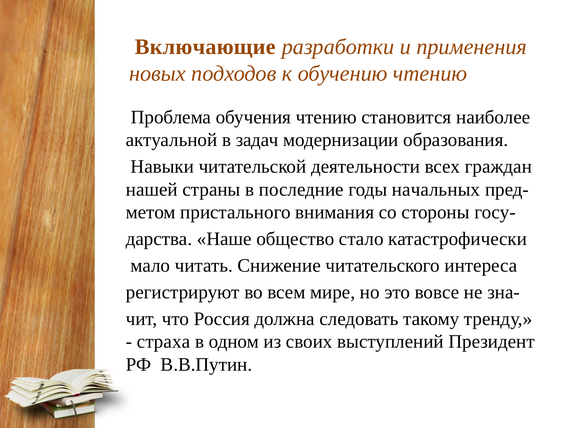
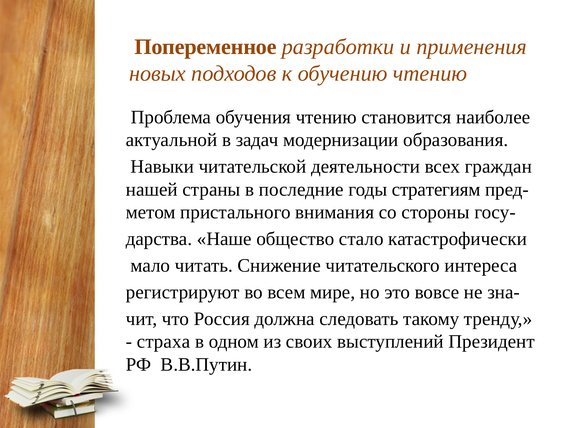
Включающие: Включающие -> Попеременное
начальных: начальных -> стратегиям
